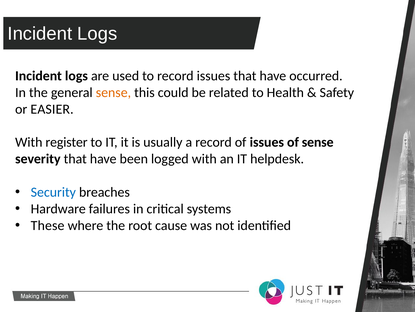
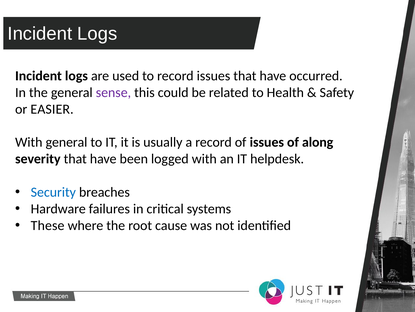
sense at (113, 92) colour: orange -> purple
With register: register -> general
of sense: sense -> along
